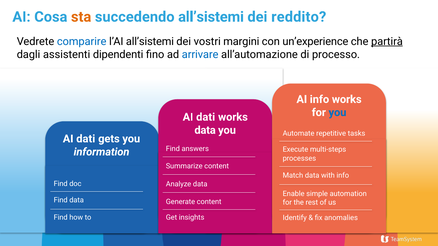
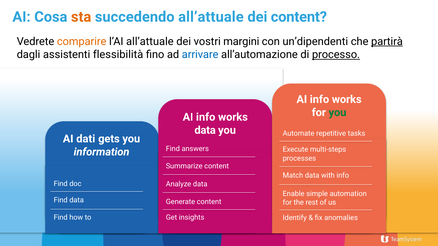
succedendo all’sistemi: all’sistemi -> all’attuale
dei reddito: reddito -> content
comparire colour: blue -> orange
l’AI all’sistemi: all’sistemi -> all’attuale
un’experience: un’experience -> un’dipendenti
dipendenti: dipendenti -> flessibilità
processo underline: none -> present
you at (338, 113) colour: blue -> green
dati at (206, 117): dati -> info
